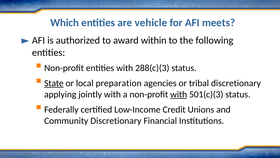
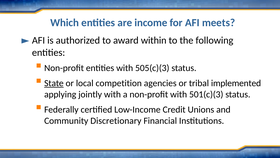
vehicle: vehicle -> income
288(c)(3: 288(c)(3 -> 505(c)(3
preparation: preparation -> competition
tribal discretionary: discretionary -> implemented
with at (179, 94) underline: present -> none
